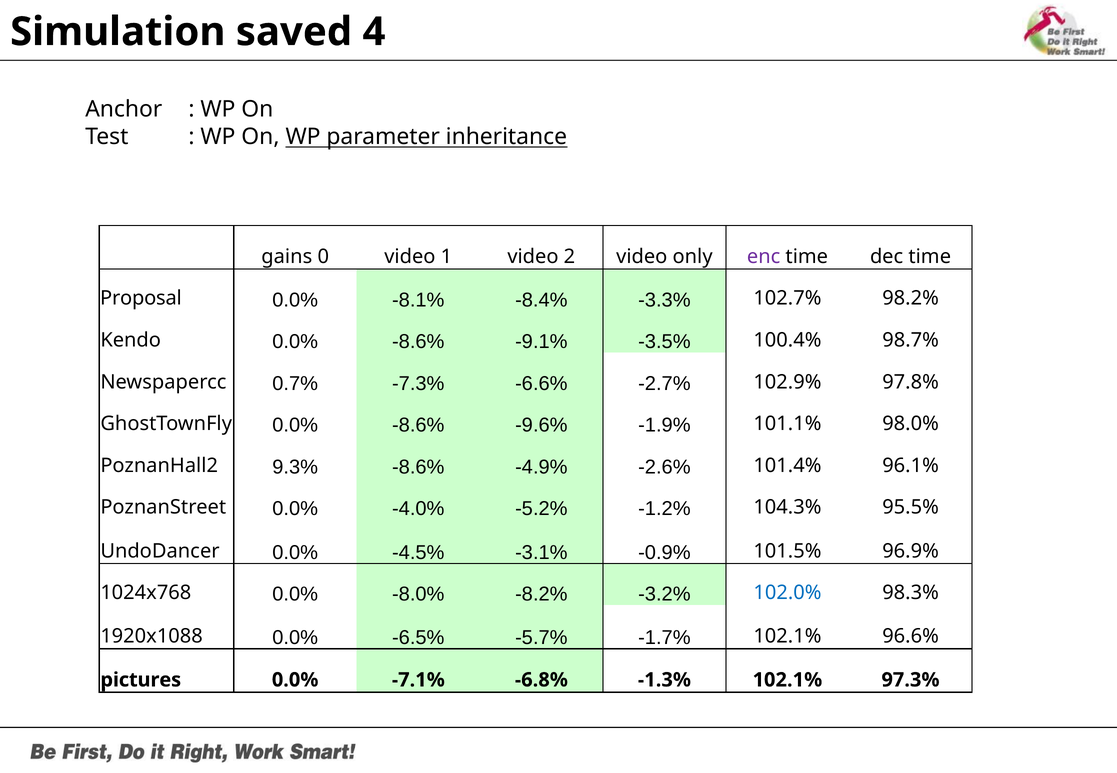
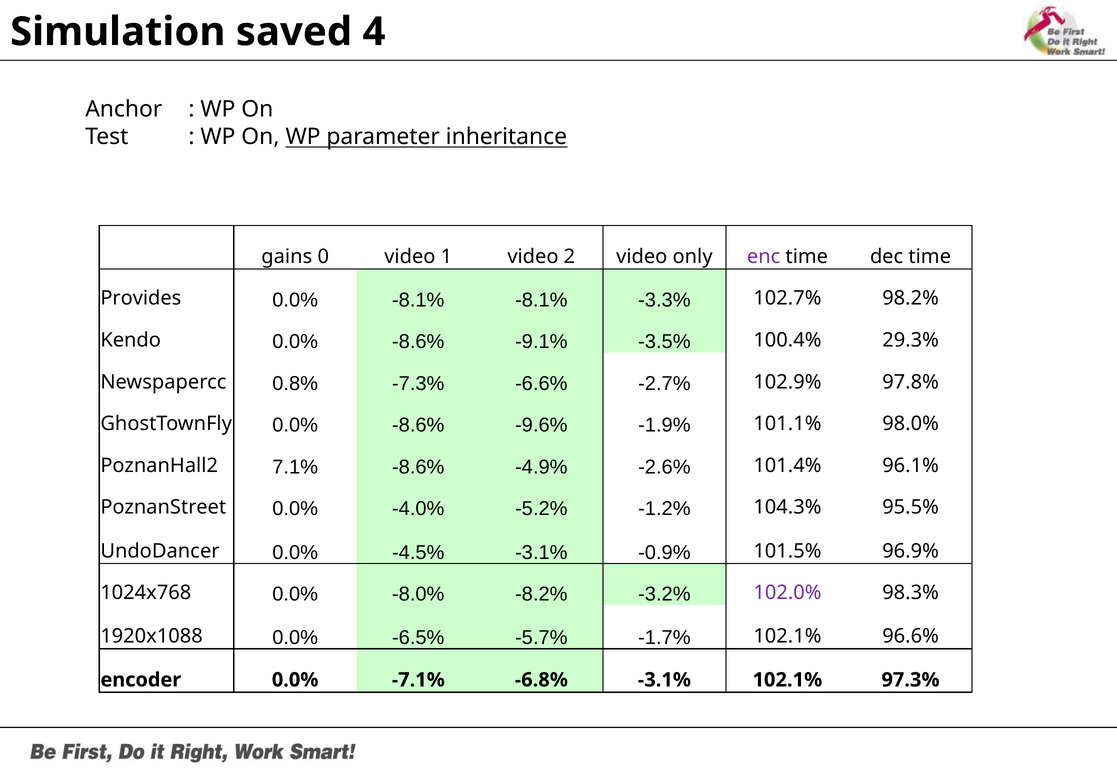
Proposal: Proposal -> Provides
-8.1% -8.4%: -8.4% -> -8.1%
98.7%: 98.7% -> 29.3%
0.7%: 0.7% -> 0.8%
9.3%: 9.3% -> 7.1%
102.0% colour: blue -> purple
pictures: pictures -> encoder
-6.8% -1.3%: -1.3% -> -3.1%
